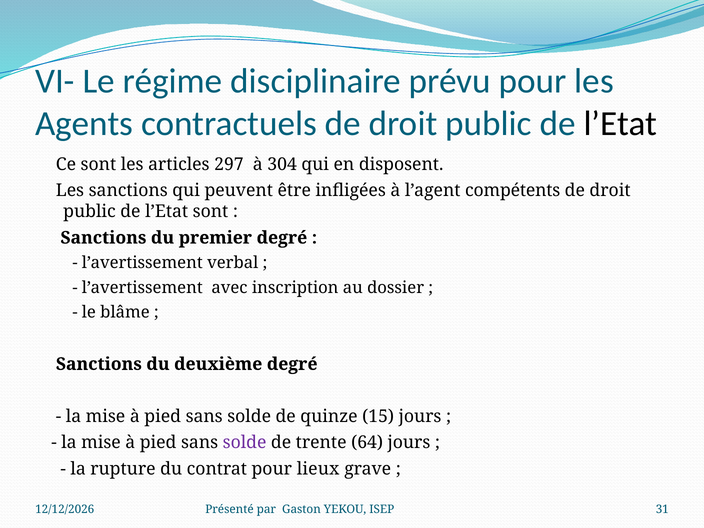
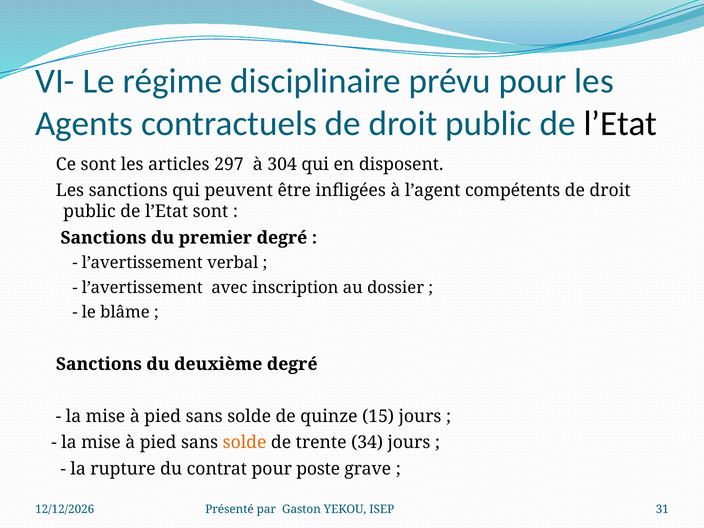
solde at (245, 443) colour: purple -> orange
64: 64 -> 34
lieux: lieux -> poste
